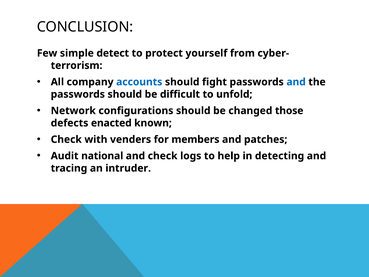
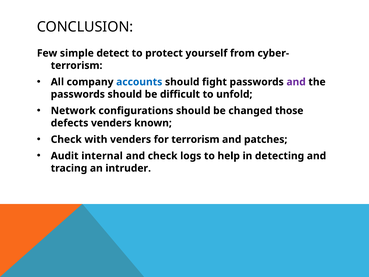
and at (296, 82) colour: blue -> purple
defects enacted: enacted -> venders
for members: members -> terrorism
national: national -> internal
